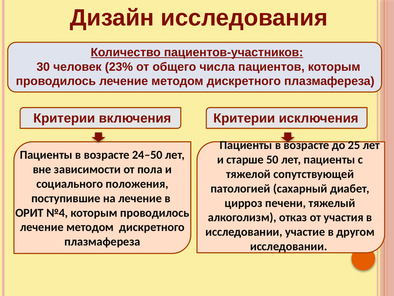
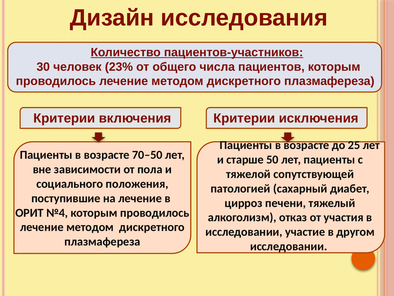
24–50: 24–50 -> 70–50
